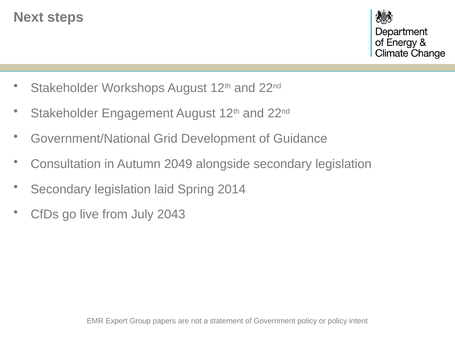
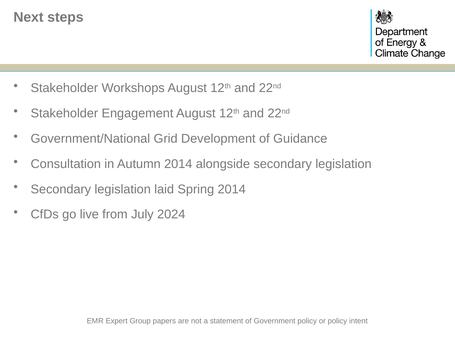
Autumn 2049: 2049 -> 2014
2043: 2043 -> 2024
